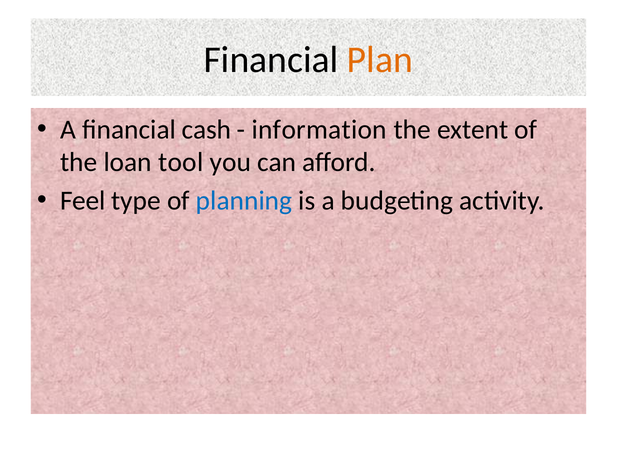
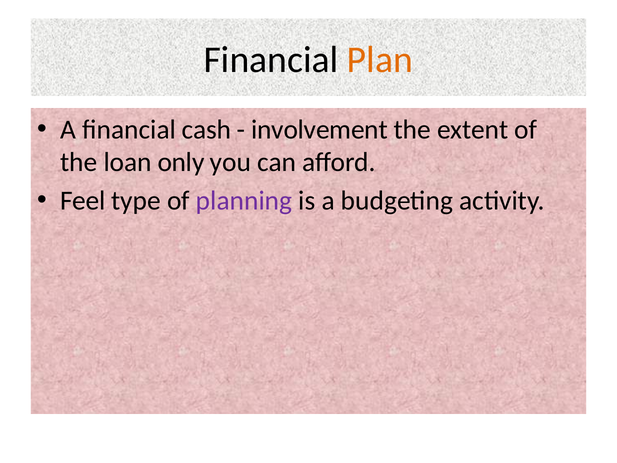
information: information -> involvement
tool: tool -> only
planning colour: blue -> purple
